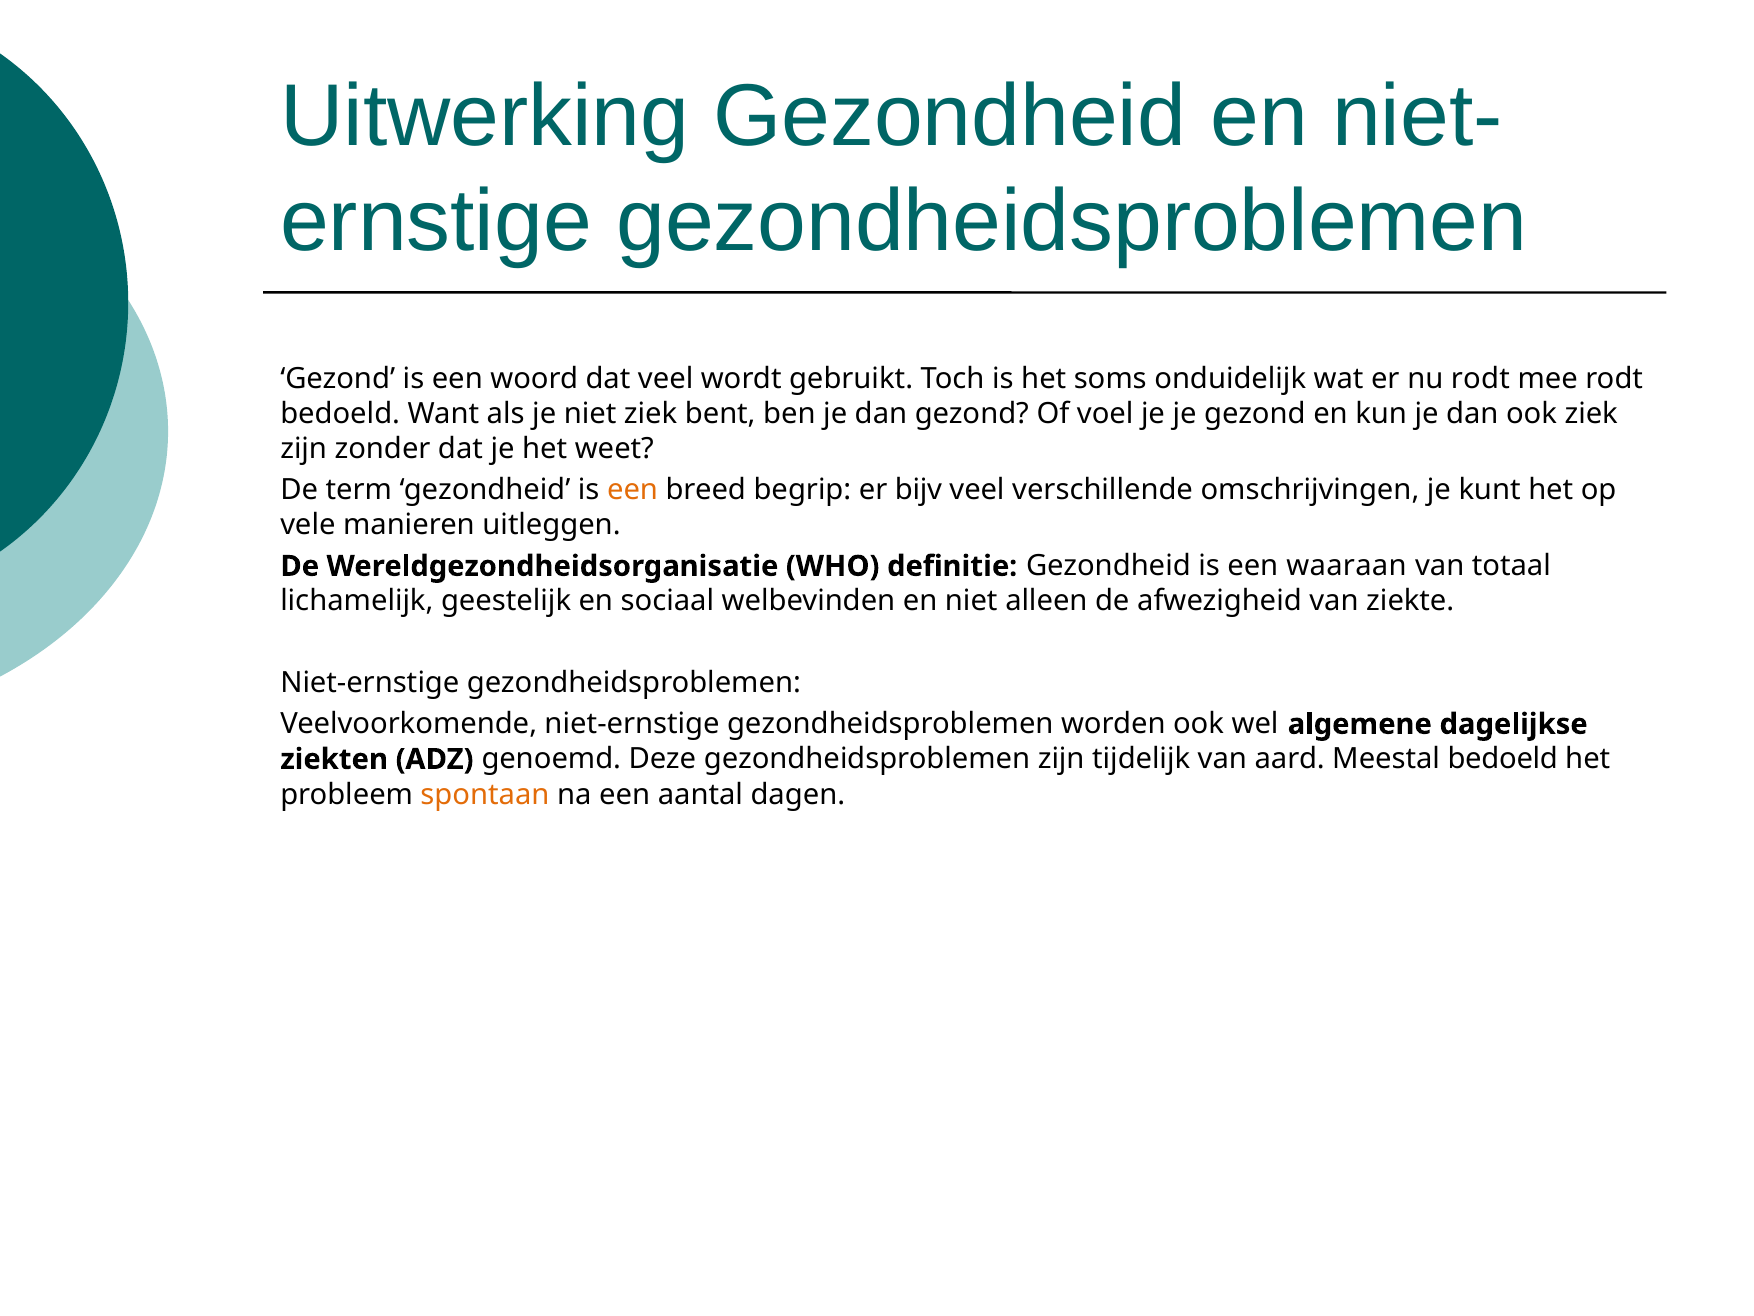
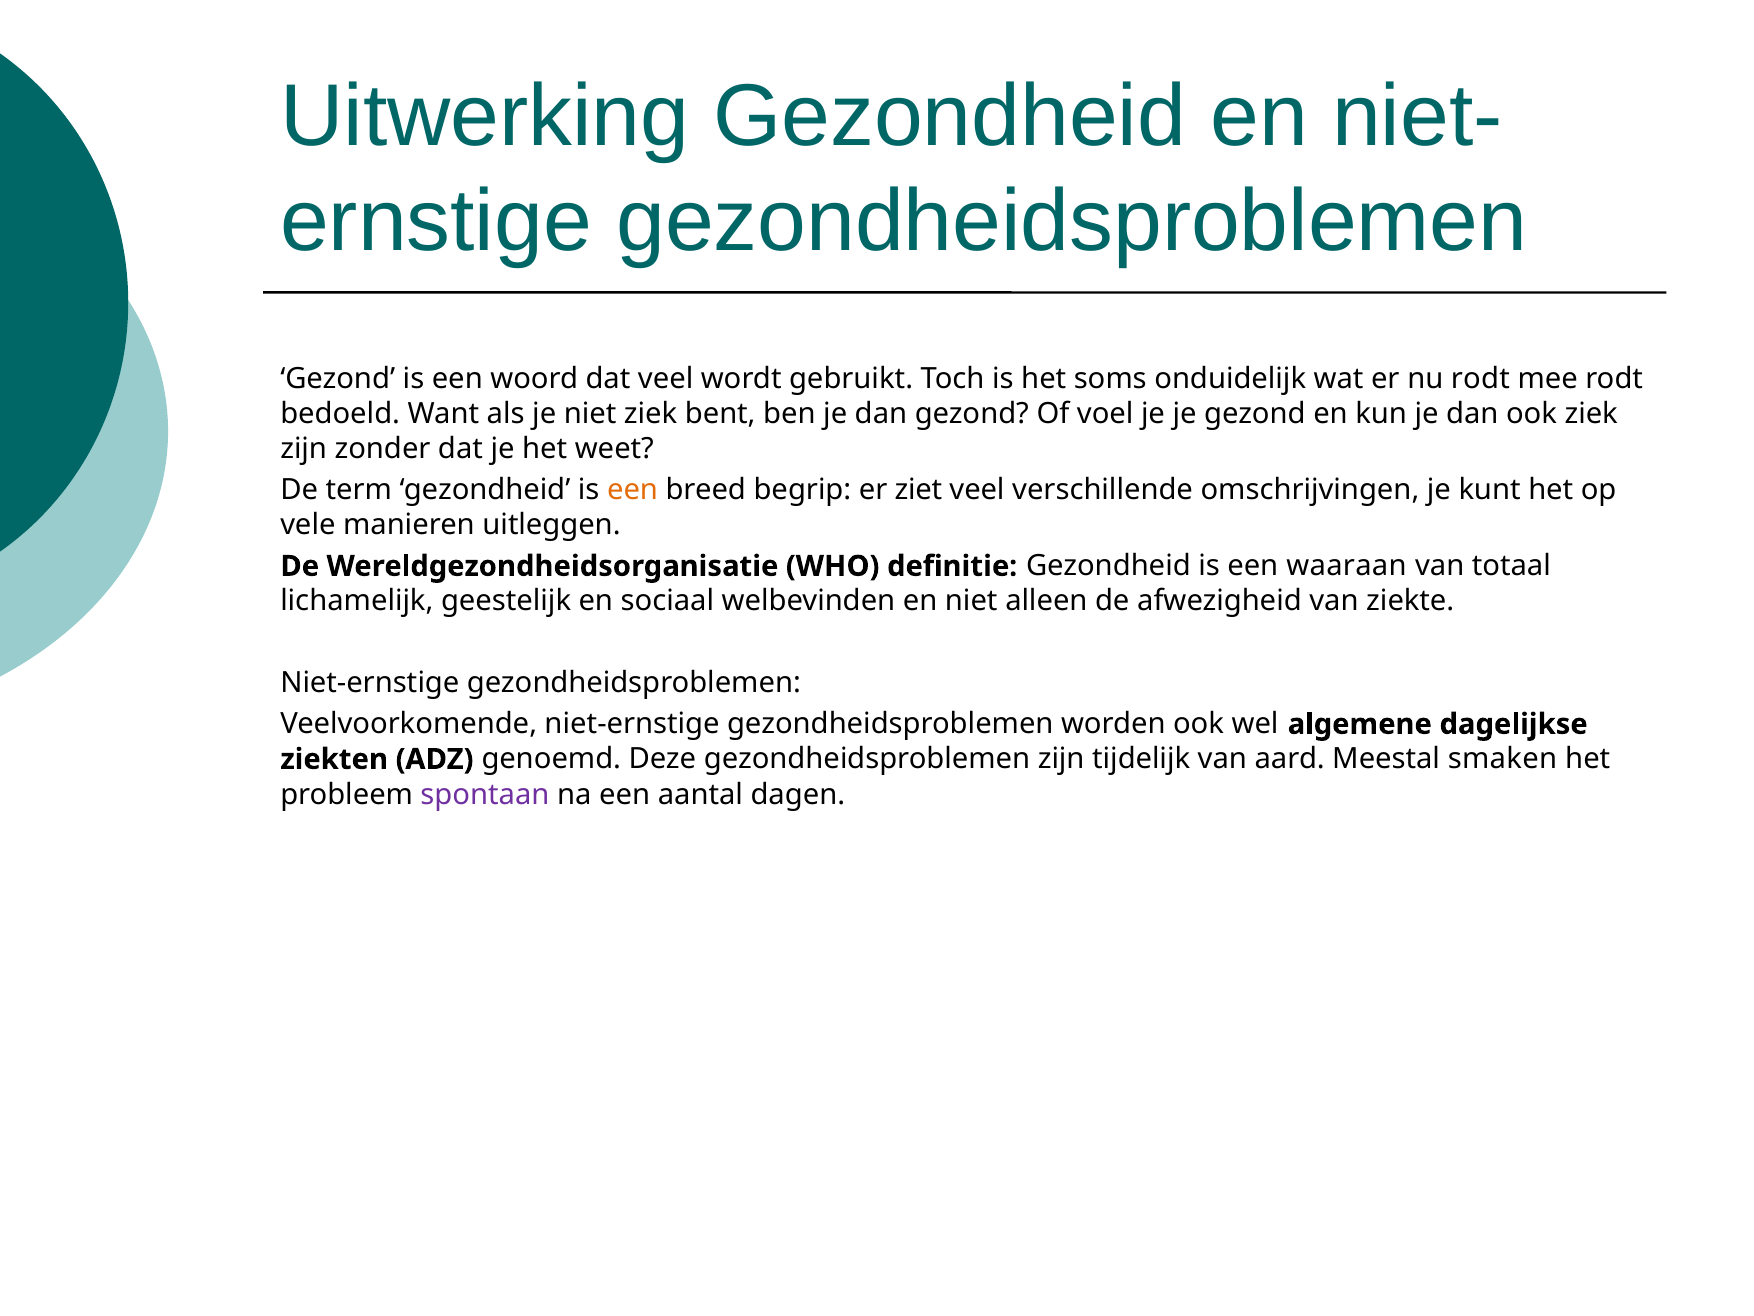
bijv: bijv -> ziet
Meestal bedoeld: bedoeld -> smaken
spontaan colour: orange -> purple
